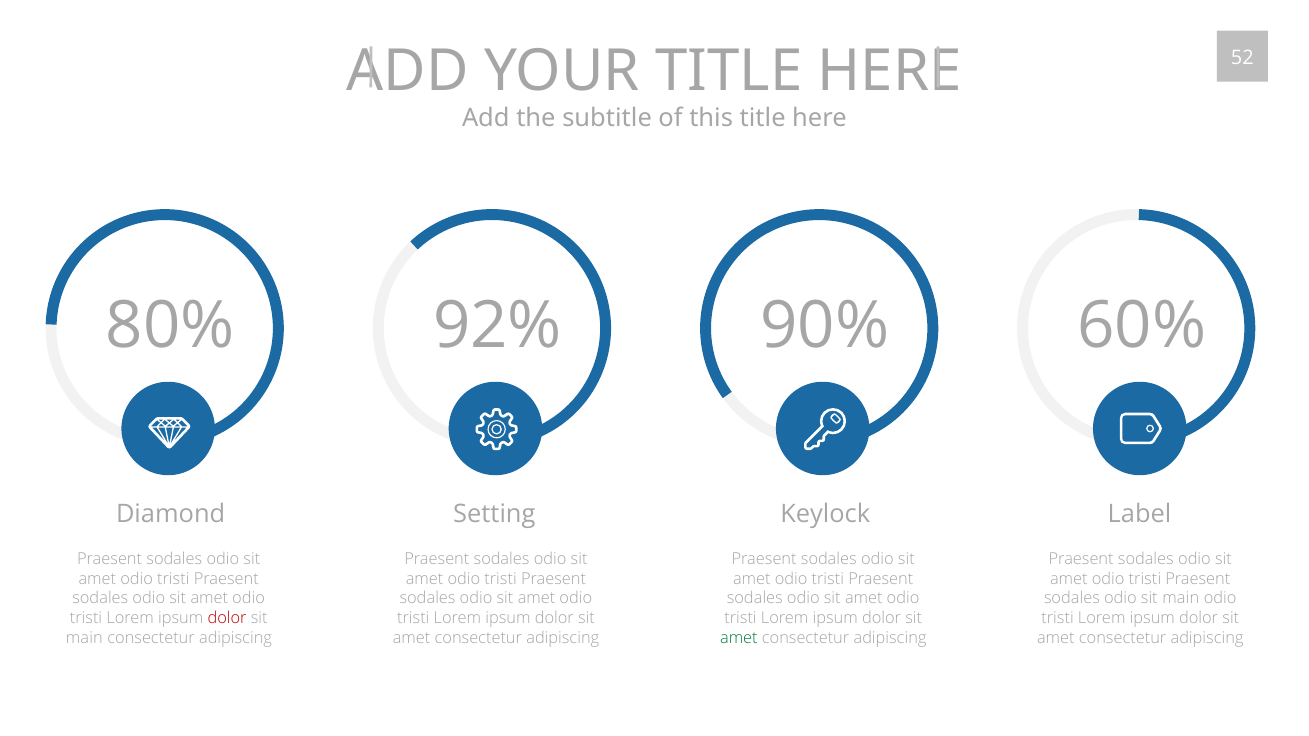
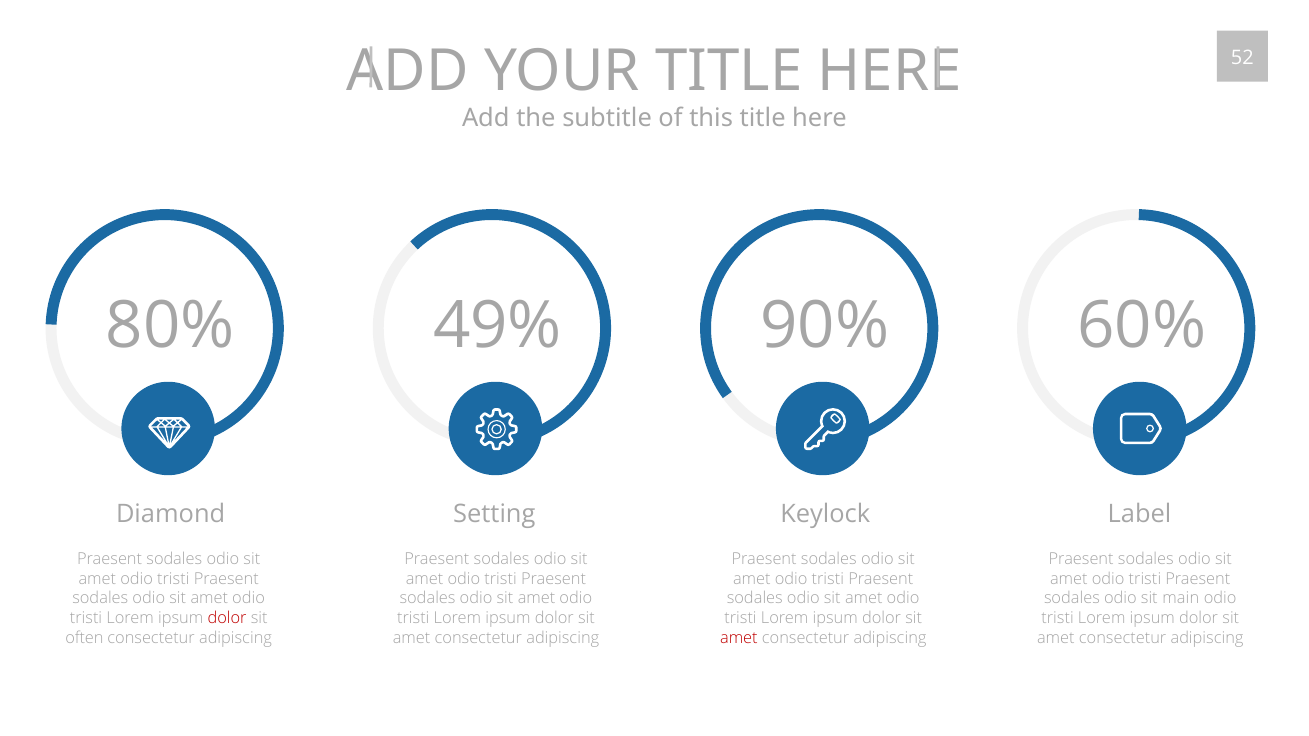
92%: 92% -> 49%
main at (84, 638): main -> often
amet at (739, 638) colour: green -> red
